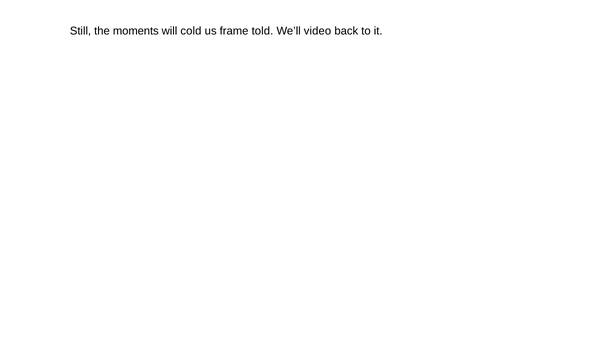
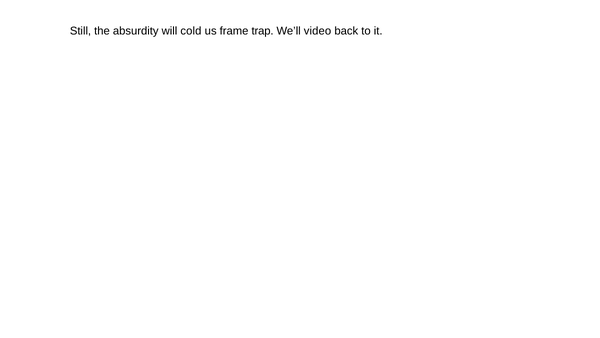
moments: moments -> absurdity
told: told -> trap
